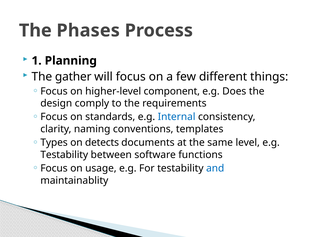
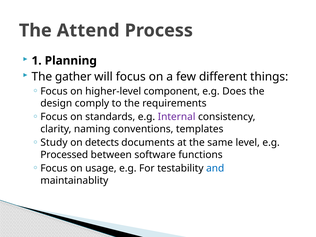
Phases: Phases -> Attend
Internal colour: blue -> purple
Types: Types -> Study
Testability at (64, 155): Testability -> Processed
